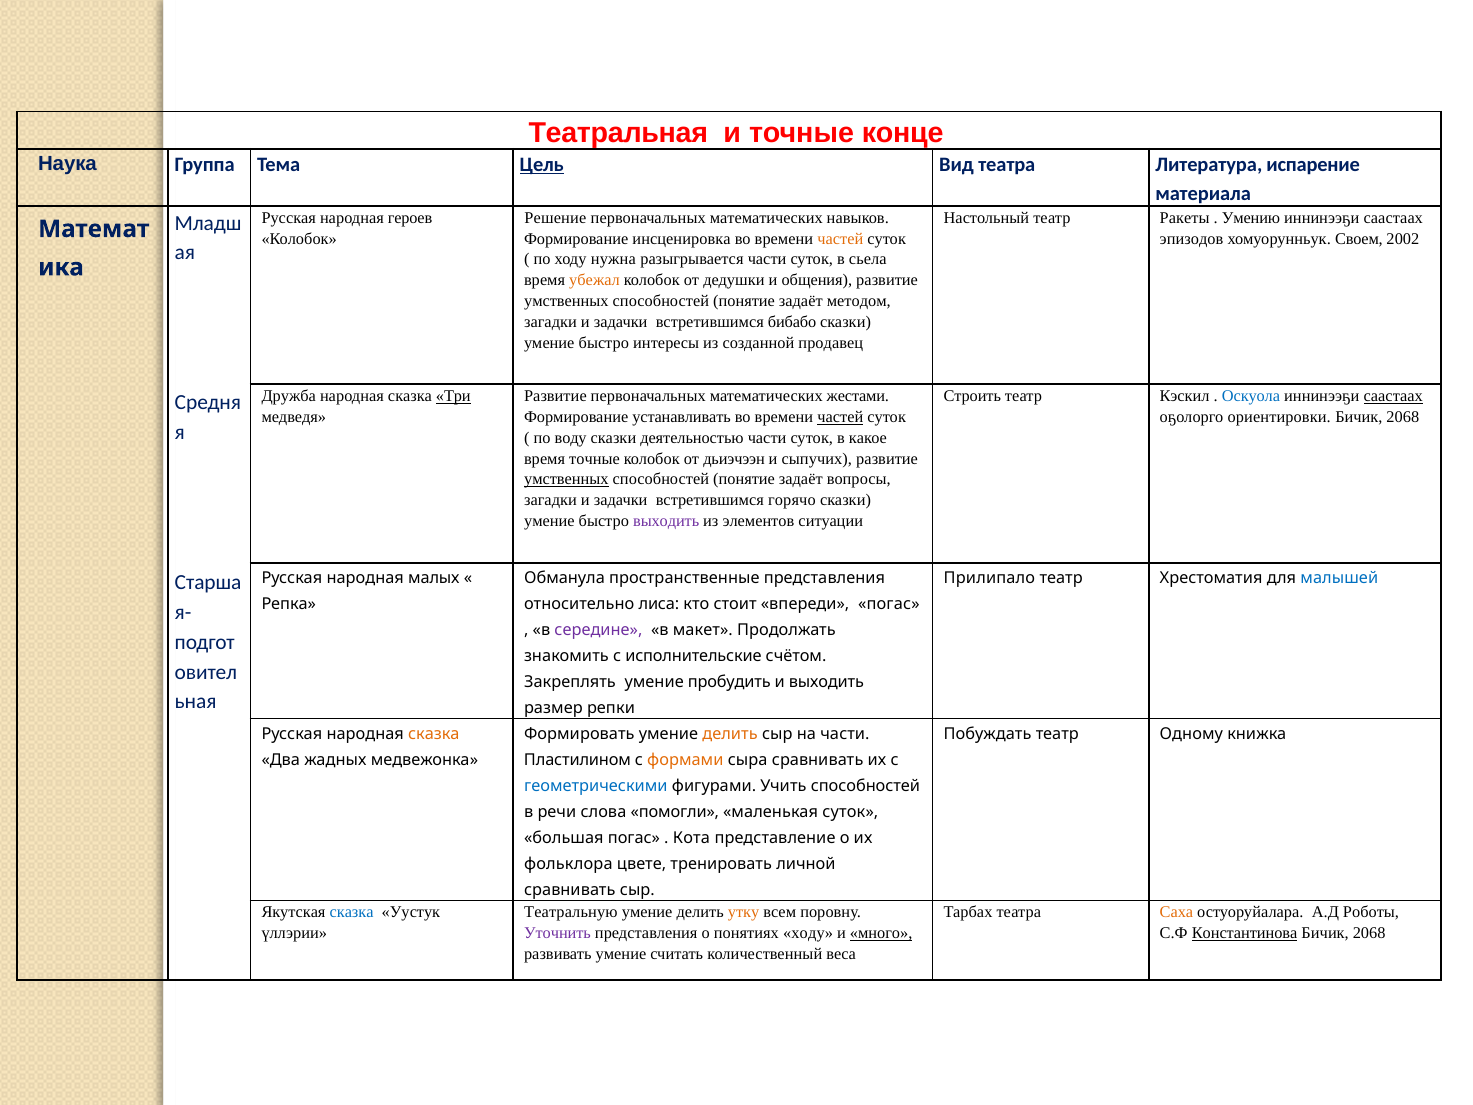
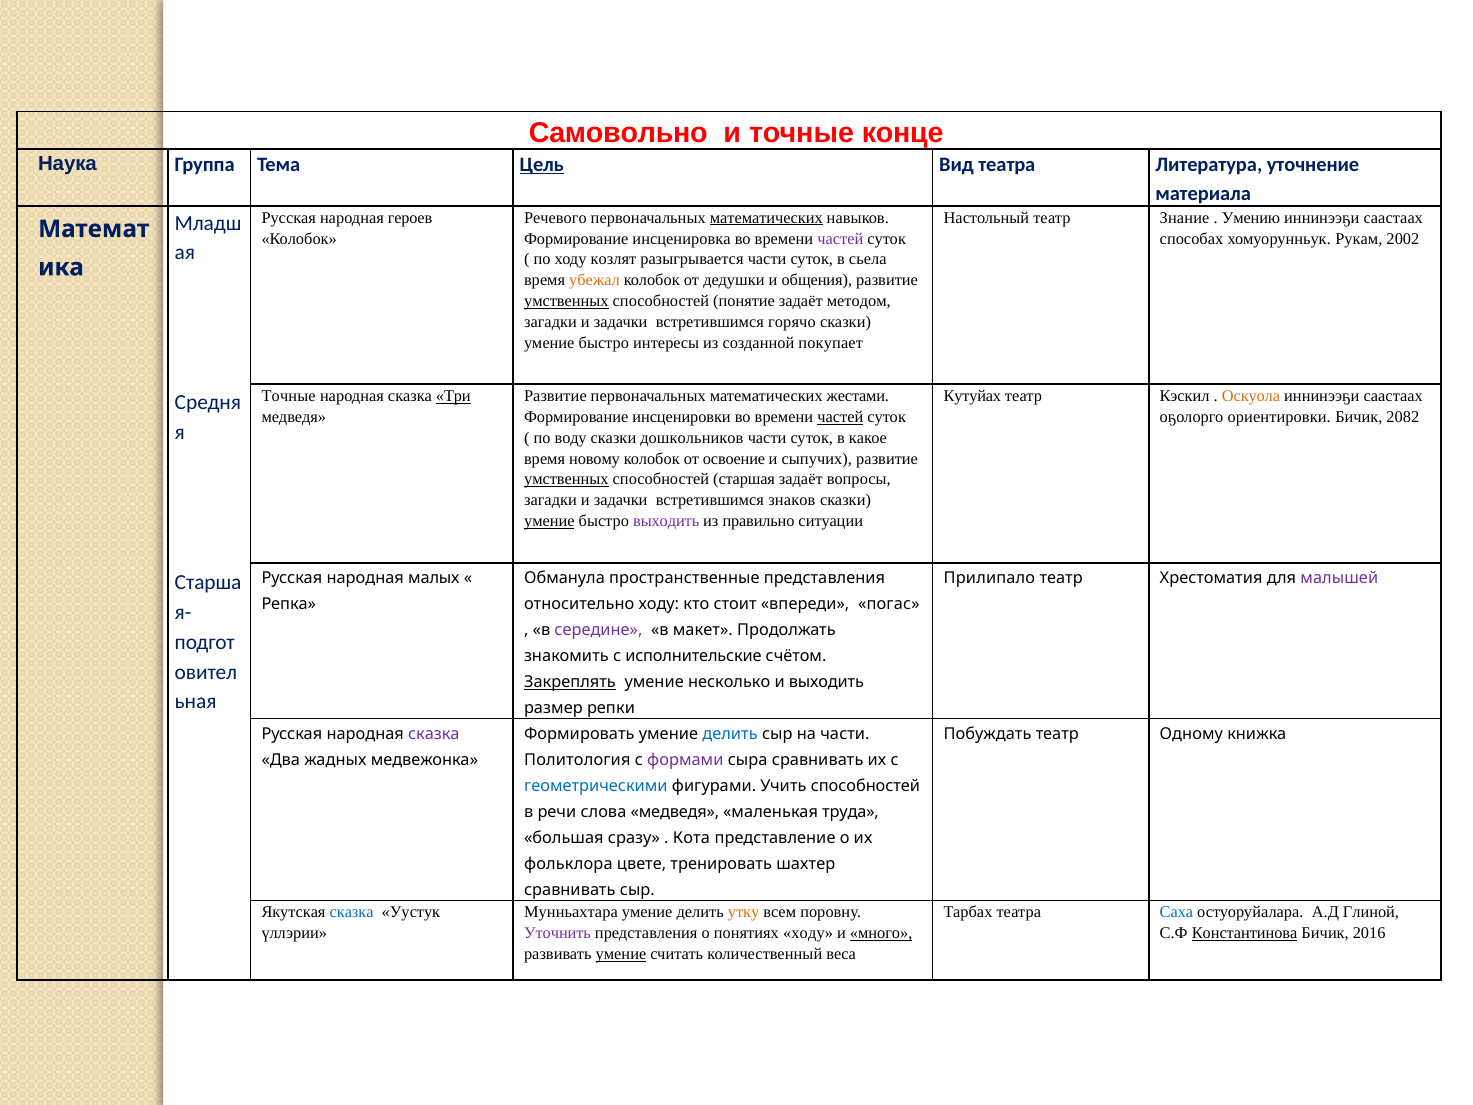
Театральная: Театральная -> Самовольно
испарение: испарение -> уточнение
Решение: Решение -> Речевого
математических at (766, 218) underline: none -> present
Ракеты: Ракеты -> Знание
частей at (840, 239) colour: orange -> purple
эпизодов: эпизодов -> способах
Своем: Своем -> Рукам
нужна: нужна -> козлят
умственных at (566, 301) underline: none -> present
бибабо: бибабо -> горячо
продавец: продавец -> покупает
Дружба at (289, 396): Дружба -> Точные
Строить: Строить -> Кутуйах
Оскуола colour: blue -> orange
саастаах at (1393, 396) underline: present -> none
устанавливать: устанавливать -> инсценировки
2068 at (1403, 417): 2068 -> 2082
деятельностью: деятельностью -> дошкольников
время точные: точные -> новому
дьиэчээн: дьиэчээн -> освоение
понятие at (744, 479): понятие -> старшая
горячо: горячо -> знаков
умение at (549, 521) underline: none -> present
элементов: элементов -> правильно
малышей colour: blue -> purple
относительно лиса: лиса -> ходу
Закреплять underline: none -> present
пробудить: пробудить -> несколько
сказка at (434, 734) colour: orange -> purple
делить at (730, 734) colour: orange -> blue
Пластилином: Пластилином -> Политология
формами colour: orange -> purple
слова помогли: помогли -> медведя
маленькая суток: суток -> труда
большая погас: погас -> сразу
личной: личной -> шахтер
Театральную: Театральную -> Мунньахтара
Саха colour: orange -> blue
Роботы: Роботы -> Глиной
2068 at (1369, 933): 2068 -> 2016
умение at (621, 954) underline: none -> present
